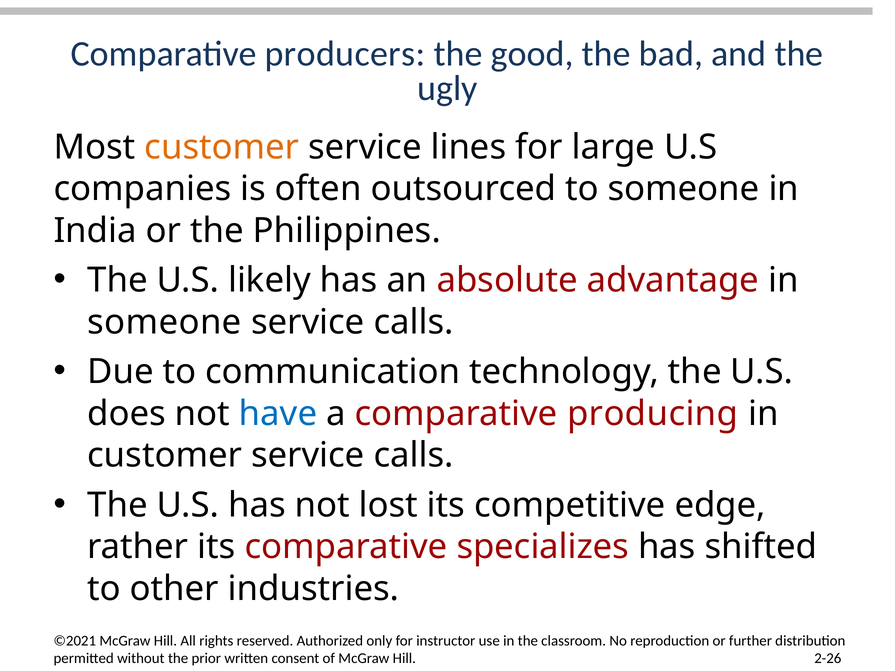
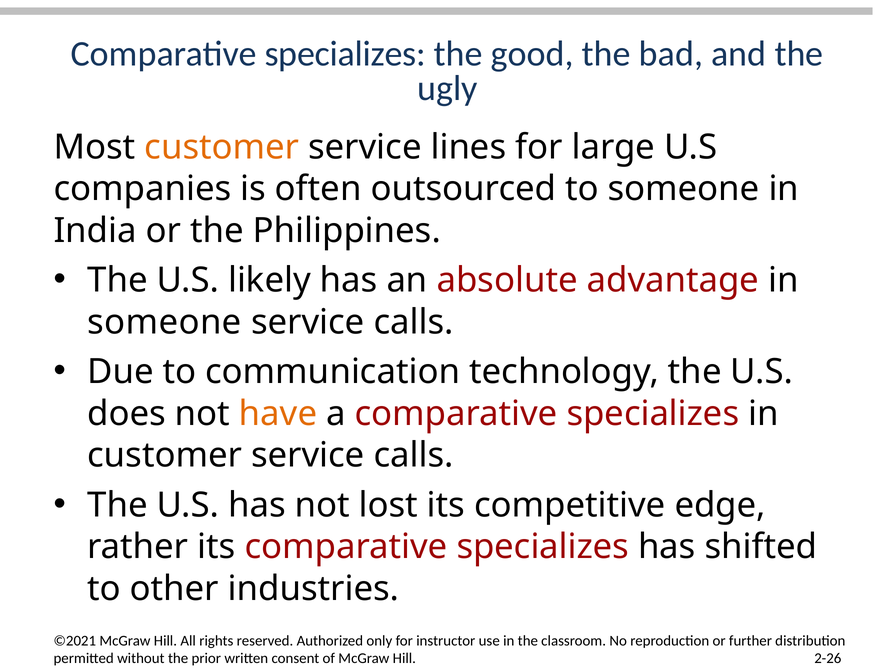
producers at (345, 54): producers -> specializes
have colour: blue -> orange
a comparative producing: producing -> specializes
